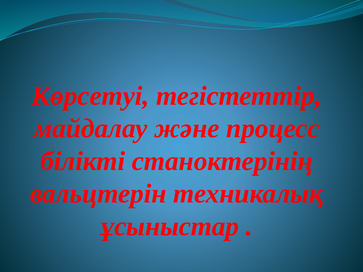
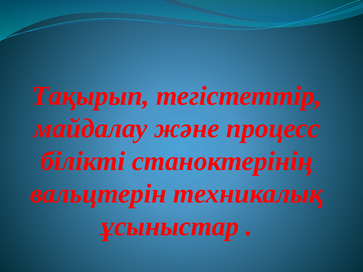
Көрсетуi: Көрсетуi -> Тақырып
